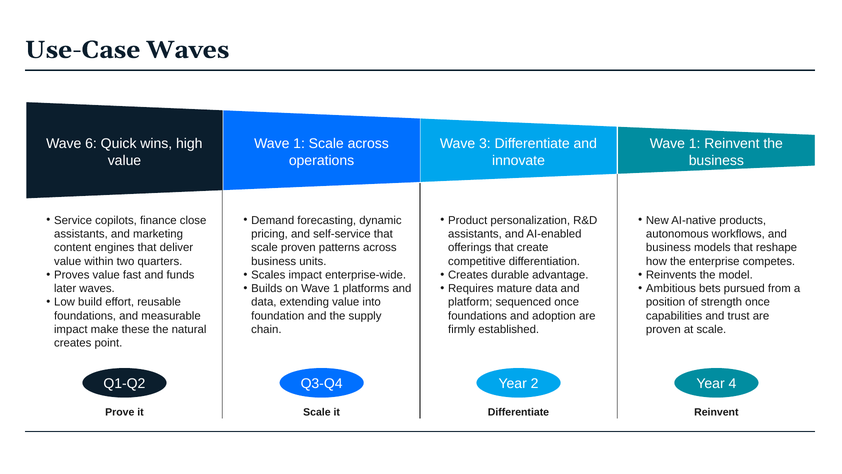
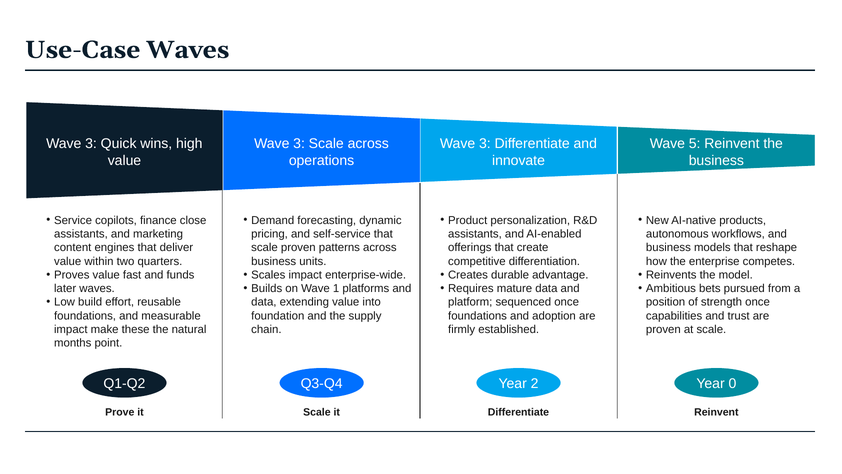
6 at (91, 144): 6 -> 3
1 at (299, 144): 1 -> 3
1 at (695, 144): 1 -> 5
creates at (73, 343): creates -> months
4: 4 -> 0
